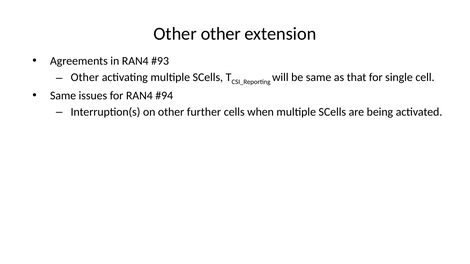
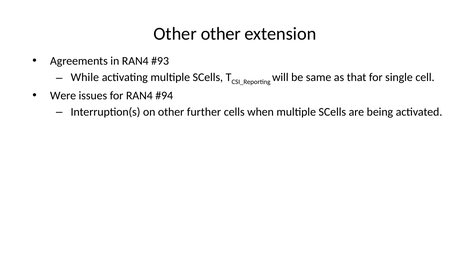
Other at (85, 77): Other -> While
Same at (63, 96): Same -> Were
